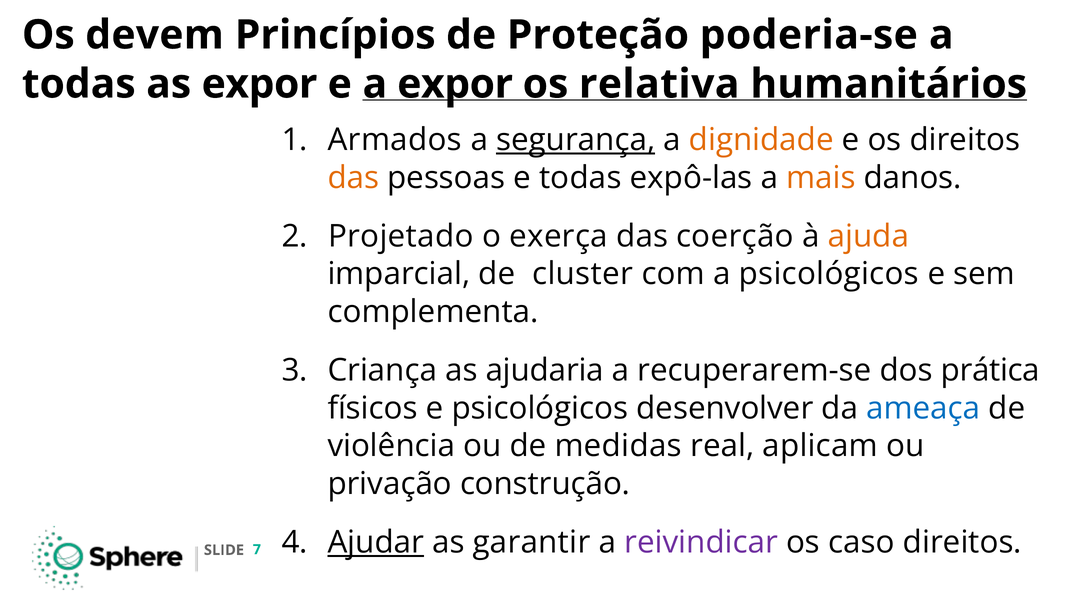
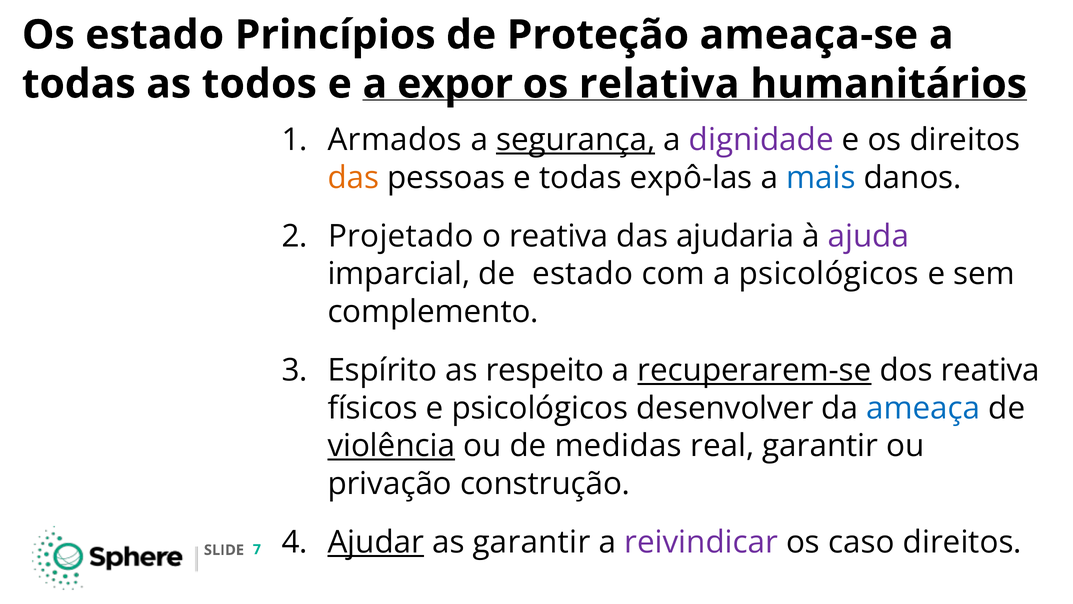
Os devem: devem -> estado
poderia-se: poderia-se -> ameaça-se
as expor: expor -> todos
dignidade colour: orange -> purple
mais colour: orange -> blue
o exerça: exerça -> reativa
coerção: coerção -> ajudaria
ajuda colour: orange -> purple
de cluster: cluster -> estado
complementa: complementa -> complemento
Criança: Criança -> Espírito
ajudaria: ajudaria -> respeito
recuperarem-se underline: none -> present
dos prática: prática -> reativa
violência underline: none -> present
real aplicam: aplicam -> garantir
